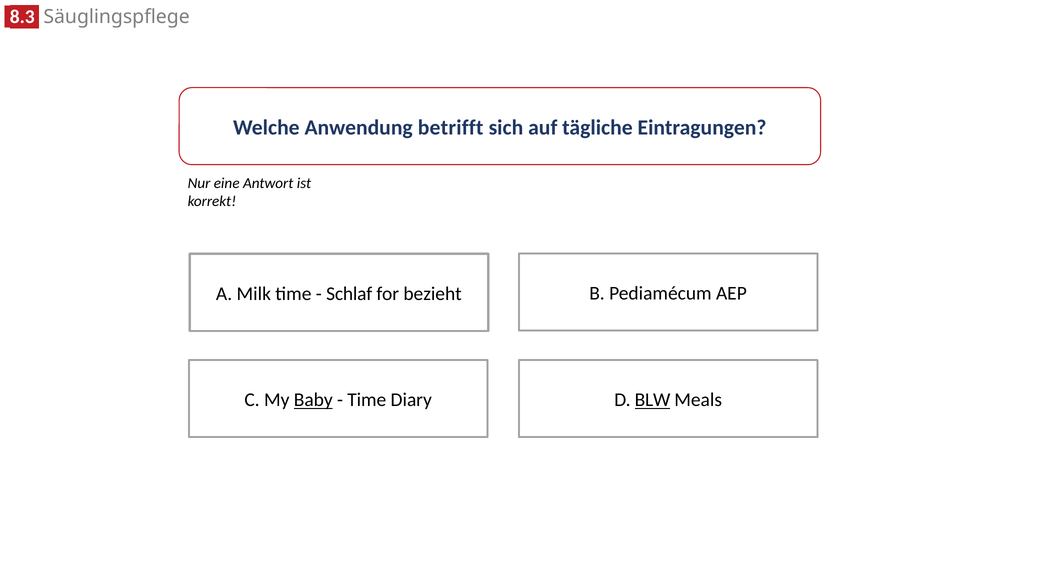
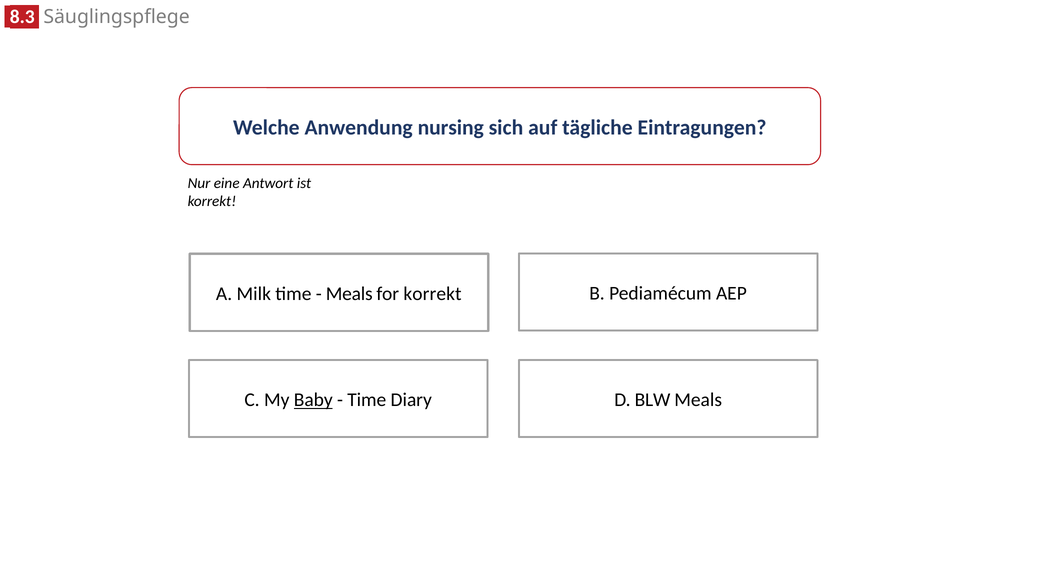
betrifft: betrifft -> nursing
Schlaf at (349, 294): Schlaf -> Meals
for bezieht: bezieht -> korrekt
BLW underline: present -> none
